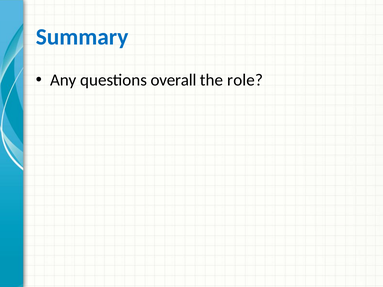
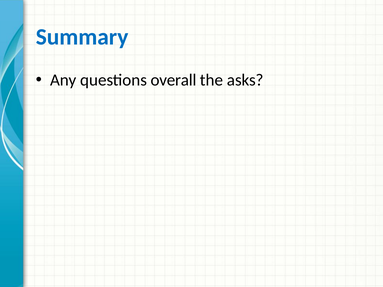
role: role -> asks
